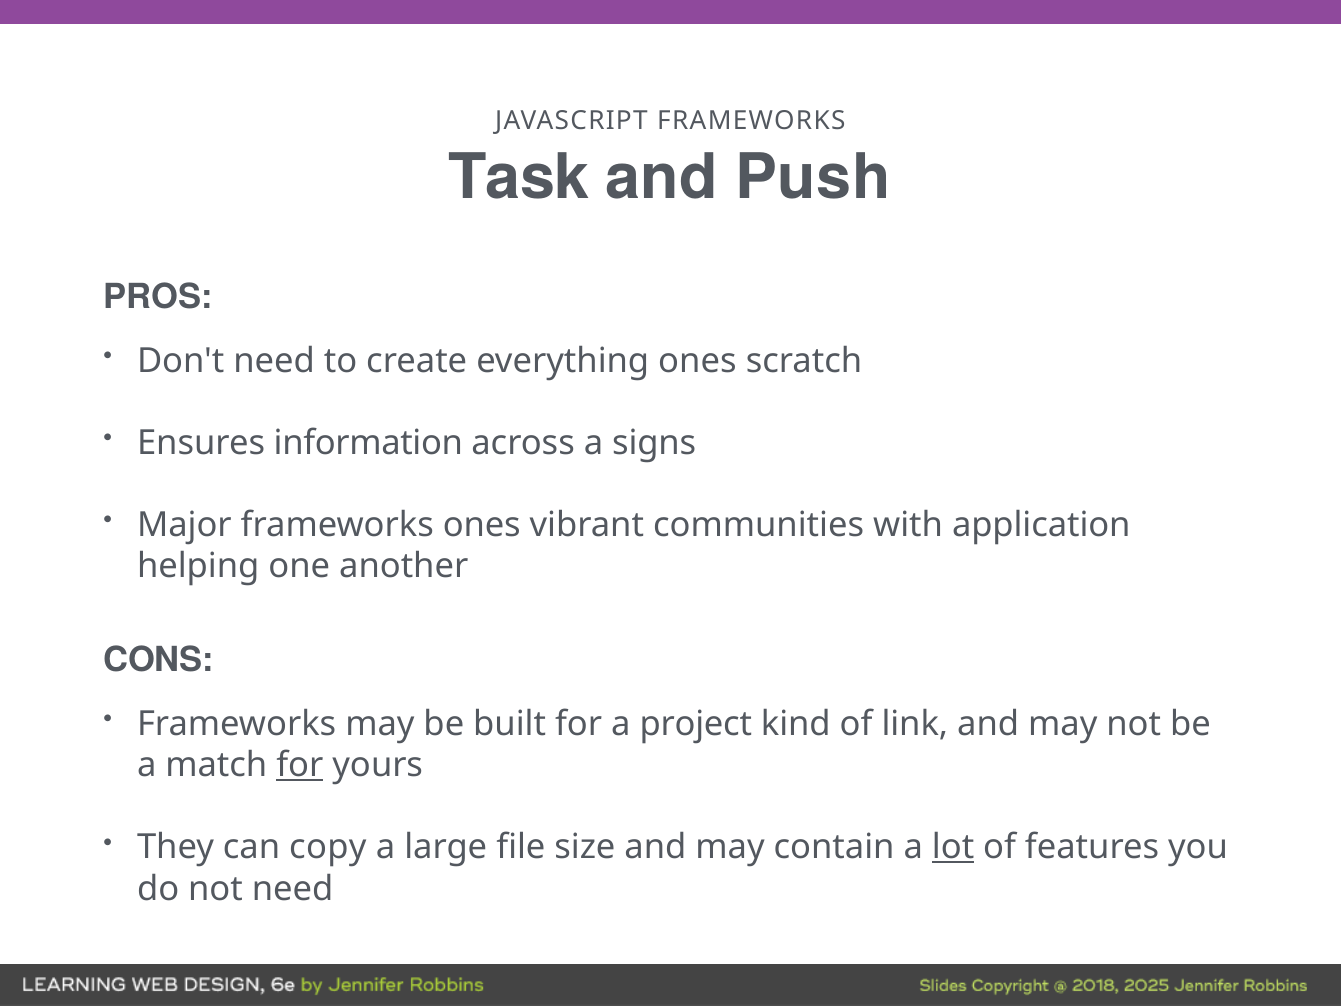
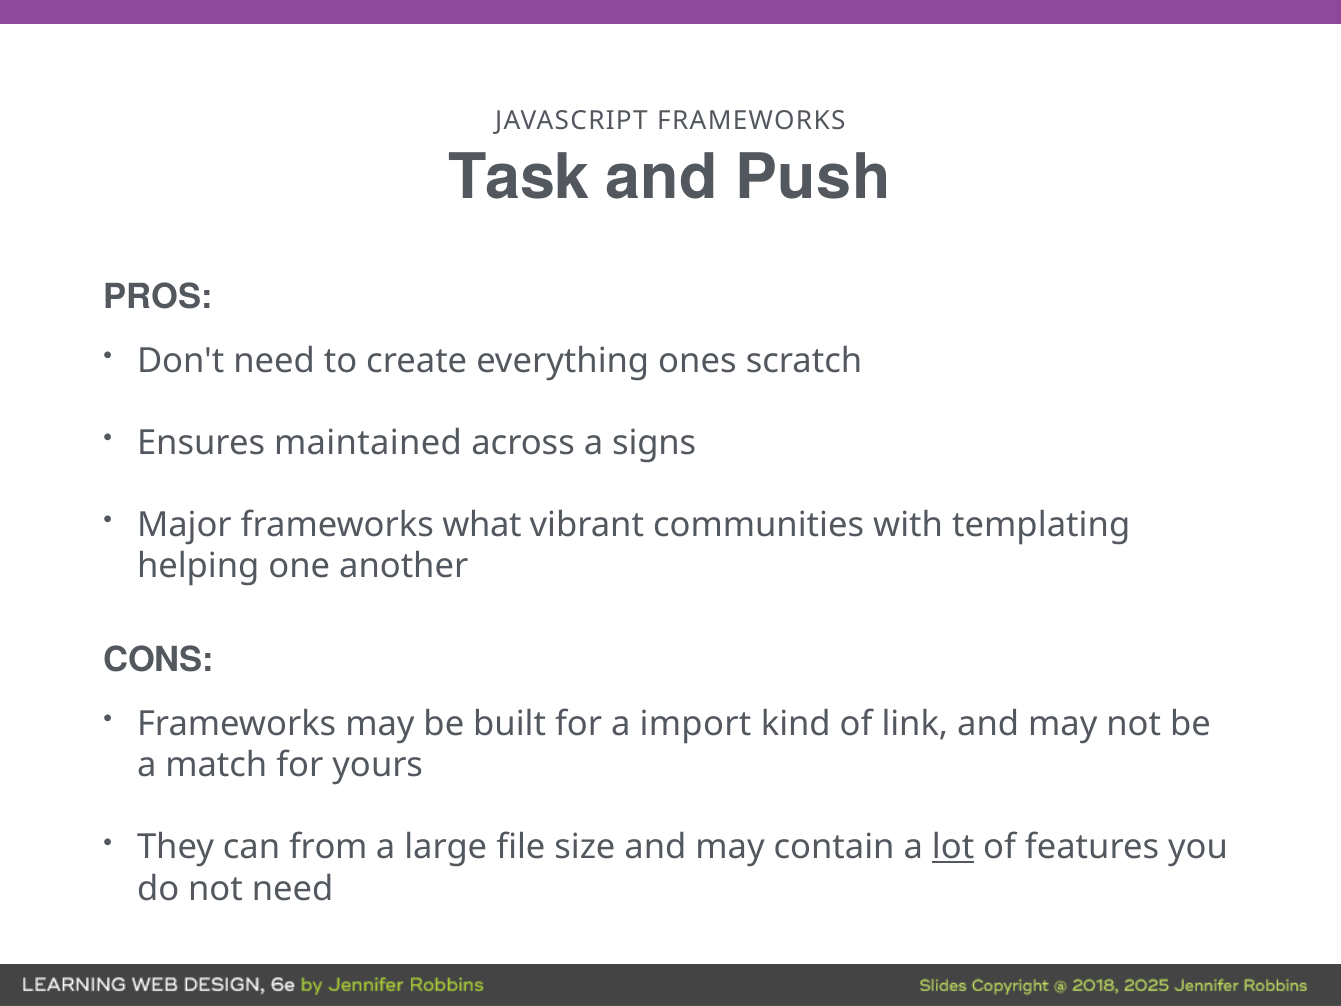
information: information -> maintained
frameworks ones: ones -> what
application: application -> templating
project: project -> import
for at (300, 765) underline: present -> none
copy: copy -> from
